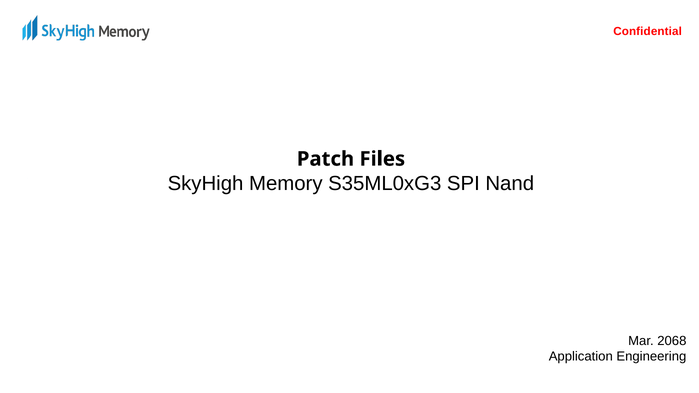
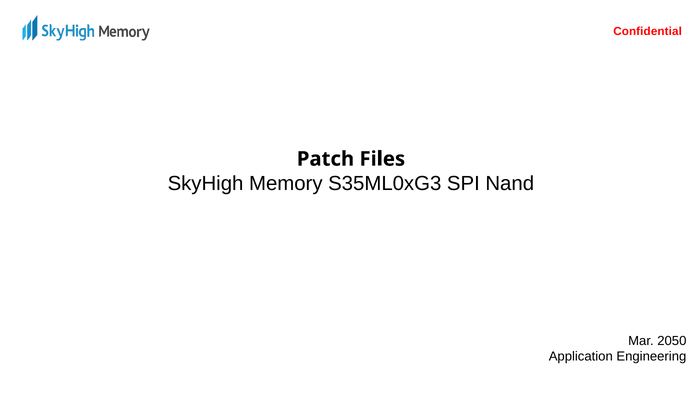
2068: 2068 -> 2050
